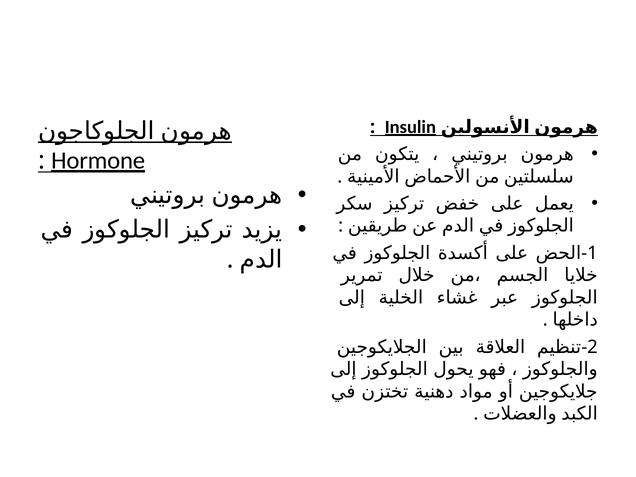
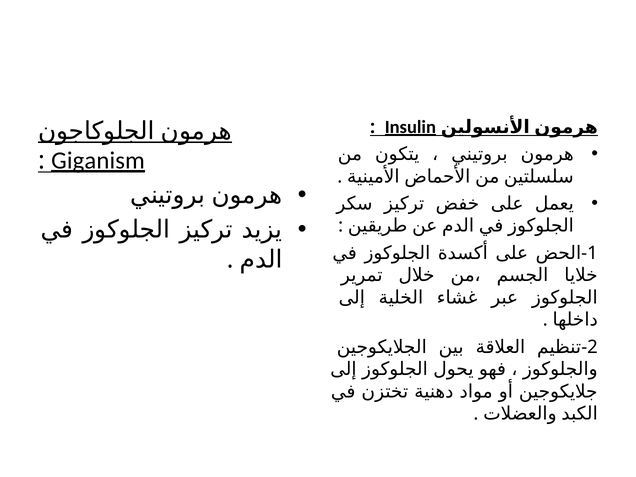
Hormone: Hormone -> Giganism
